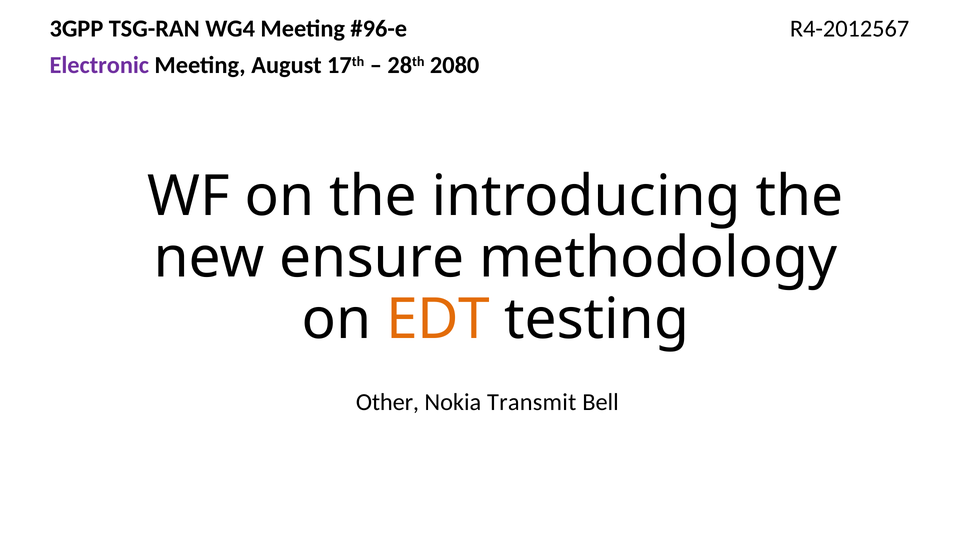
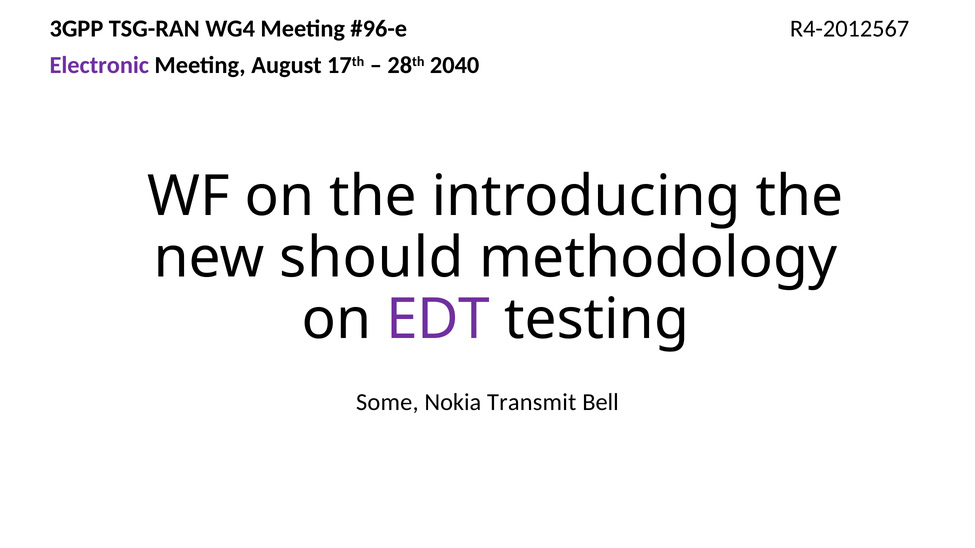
2080: 2080 -> 2040
ensure: ensure -> should
EDT colour: orange -> purple
Other: Other -> Some
